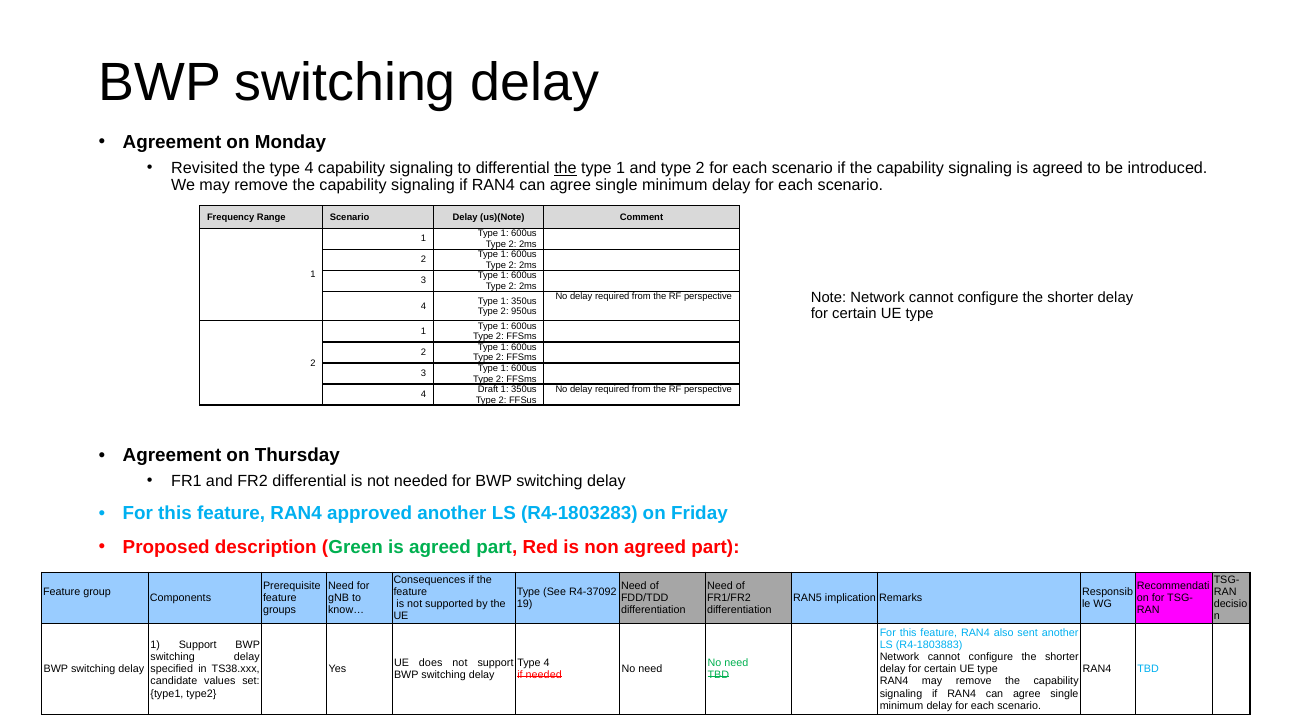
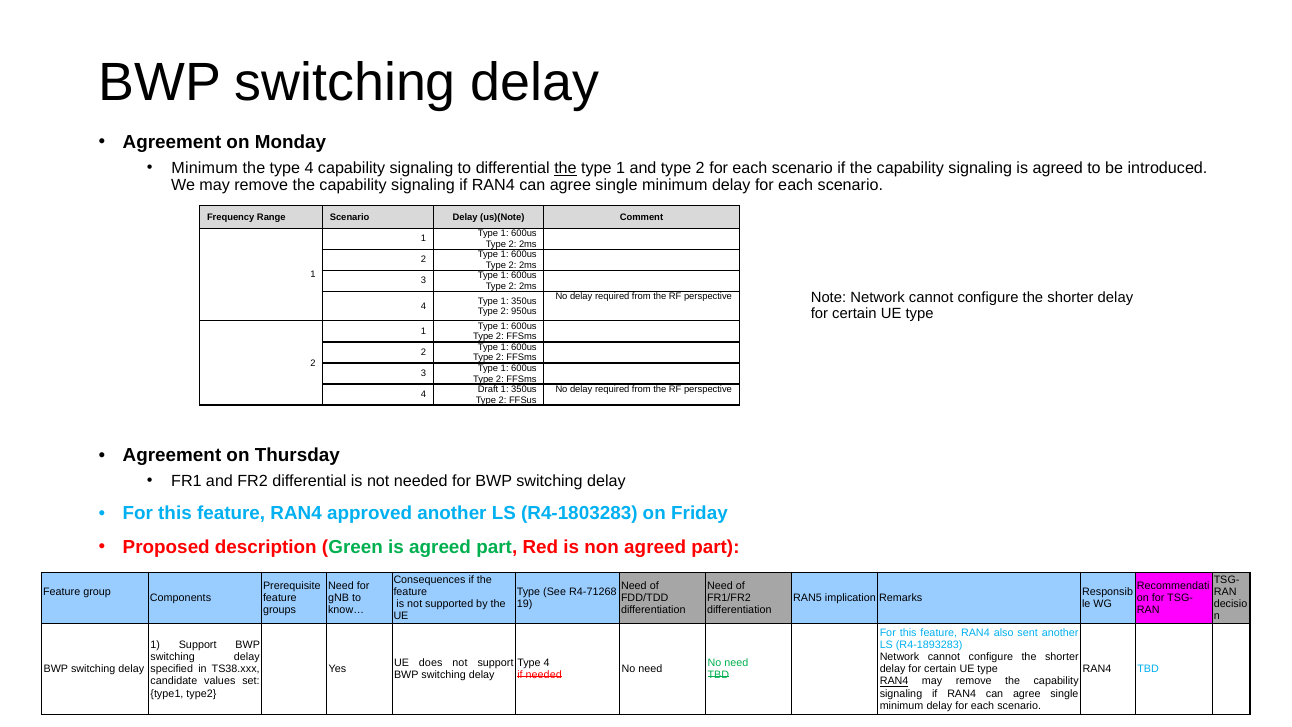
Revisited at (205, 168): Revisited -> Minimum
R4-37092: R4-37092 -> R4-71268
R4-1803883: R4-1803883 -> R4-1893283
RAN4 at (894, 681) underline: none -> present
